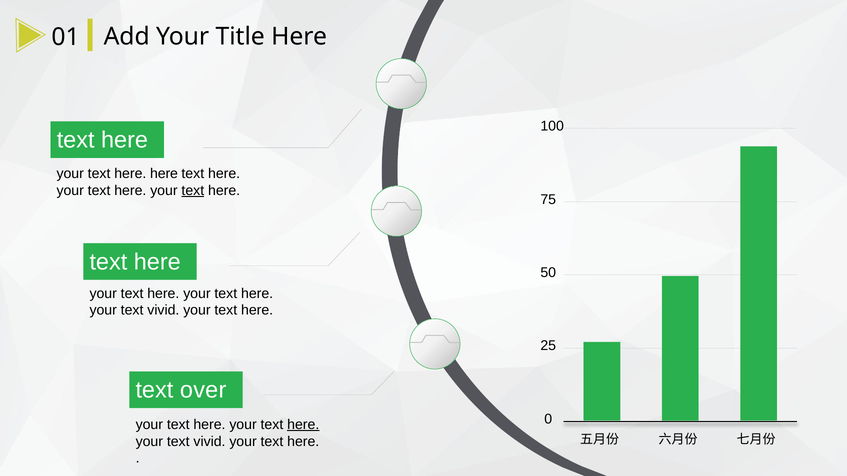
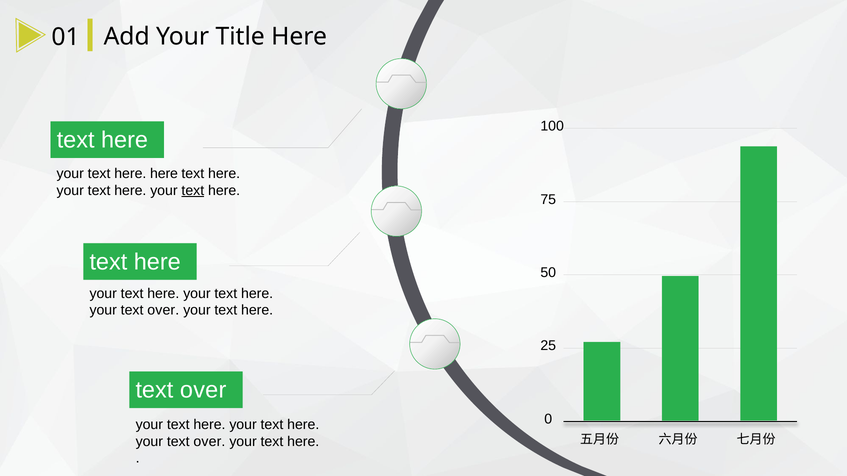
vivid at (163, 311): vivid -> over
here at (303, 425) underline: present -> none
vivid at (210, 442): vivid -> over
